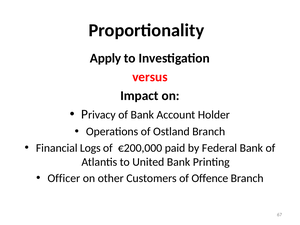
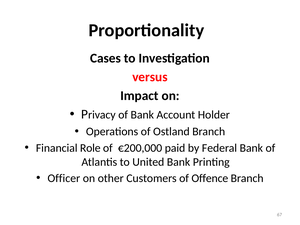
Apply: Apply -> Cases
Logs: Logs -> Role
